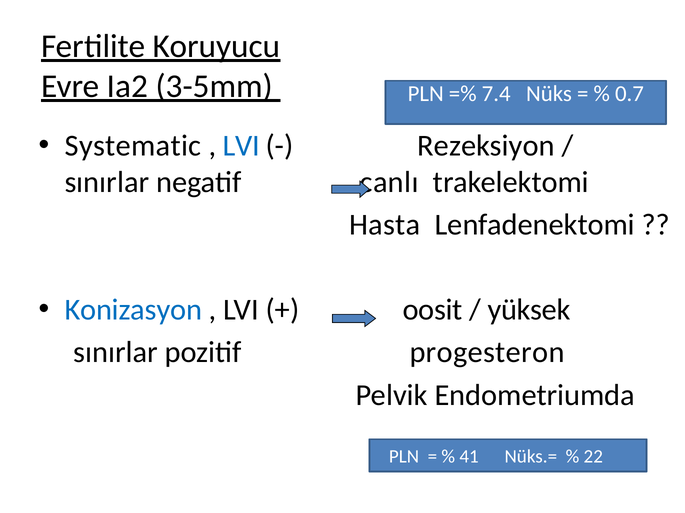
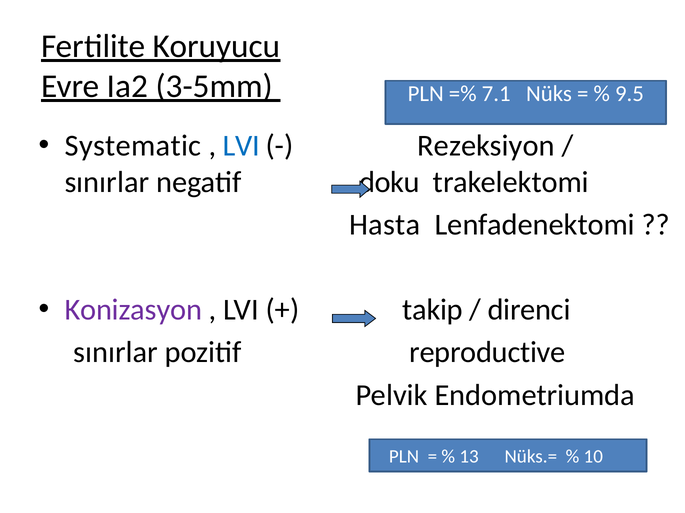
7.4: 7.4 -> 7.1
0.7: 0.7 -> 9.5
canlı: canlı -> doku
Konizasyon colour: blue -> purple
oosit: oosit -> takip
yüksek: yüksek -> direnci
progesteron: progesteron -> reproductive
41: 41 -> 13
22: 22 -> 10
